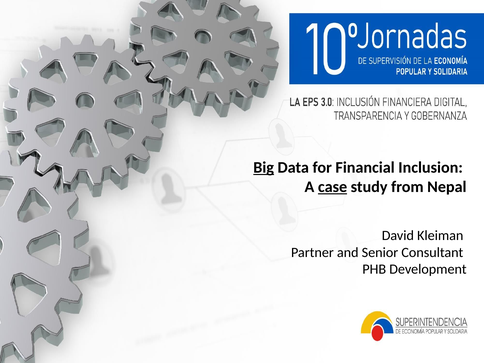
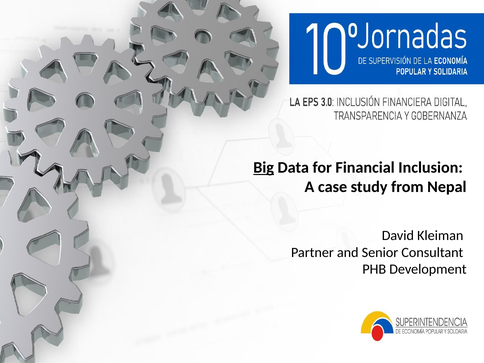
case underline: present -> none
